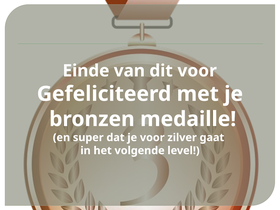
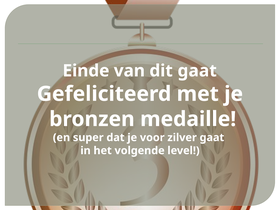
dit voor: voor -> gaat
